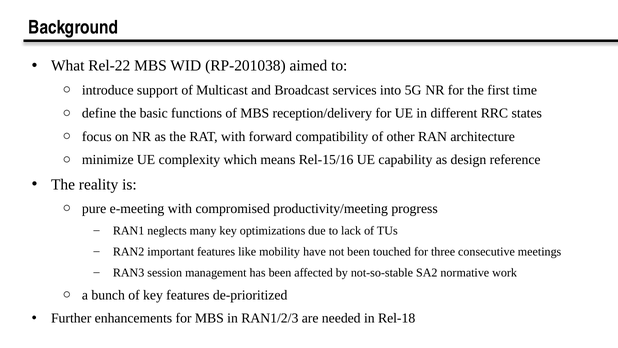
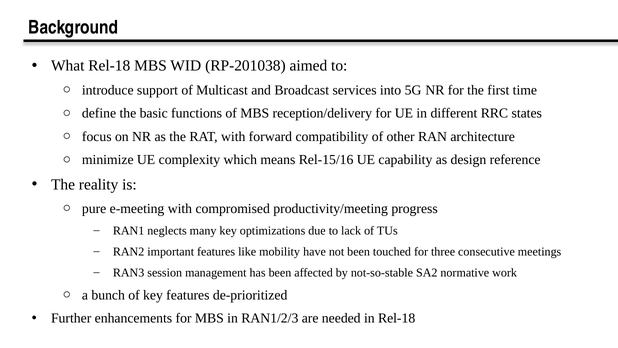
What Rel-22: Rel-22 -> Rel-18
